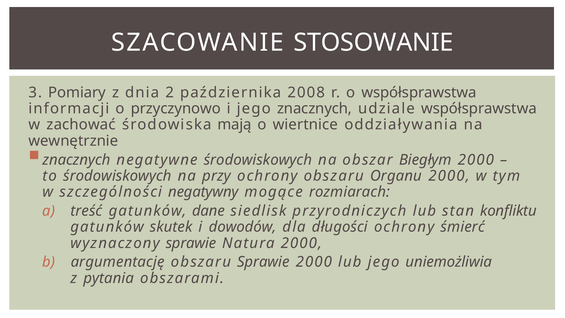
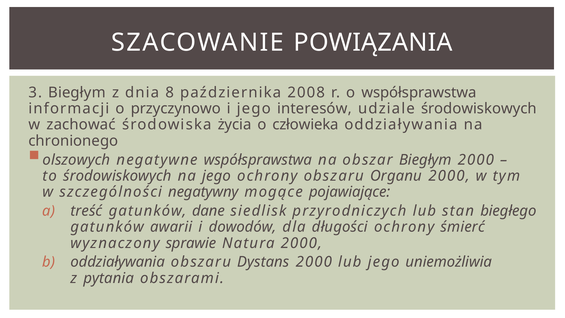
STOSOWANIE: STOSOWANIE -> POWIĄZANIA
3 Pomiary: Pomiary -> Biegłym
2: 2 -> 8
jego znacznych: znacznych -> interesów
udziale współsprawstwa: współsprawstwa -> środowiskowych
mają: mają -> życia
wiertnice: wiertnice -> człowieka
wewnętrznie: wewnętrznie -> chronionego
znacznych at (76, 160): znacznych -> olszowych
negatywne środowiskowych: środowiskowych -> współsprawstwa
na przy: przy -> jego
rozmiarach: rozmiarach -> pojawiające
konfliktu: konfliktu -> biegłego
skutek: skutek -> awarii
argumentację at (118, 262): argumentację -> oddziaływania
obszaru Sprawie: Sprawie -> Dystans
